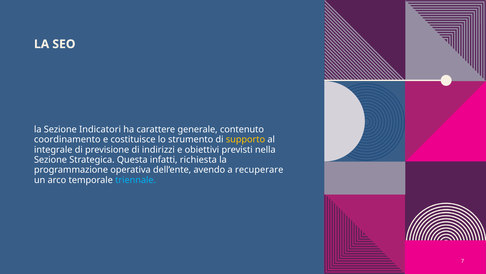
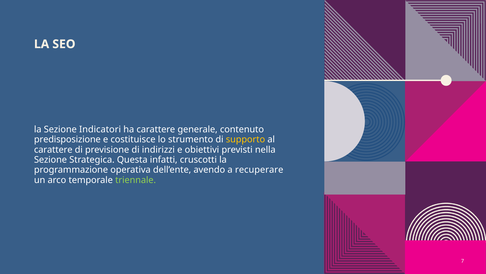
coordinamento: coordinamento -> predisposizione
integrale at (53, 149): integrale -> carattere
richiesta: richiesta -> cruscotti
triennale colour: light blue -> light green
